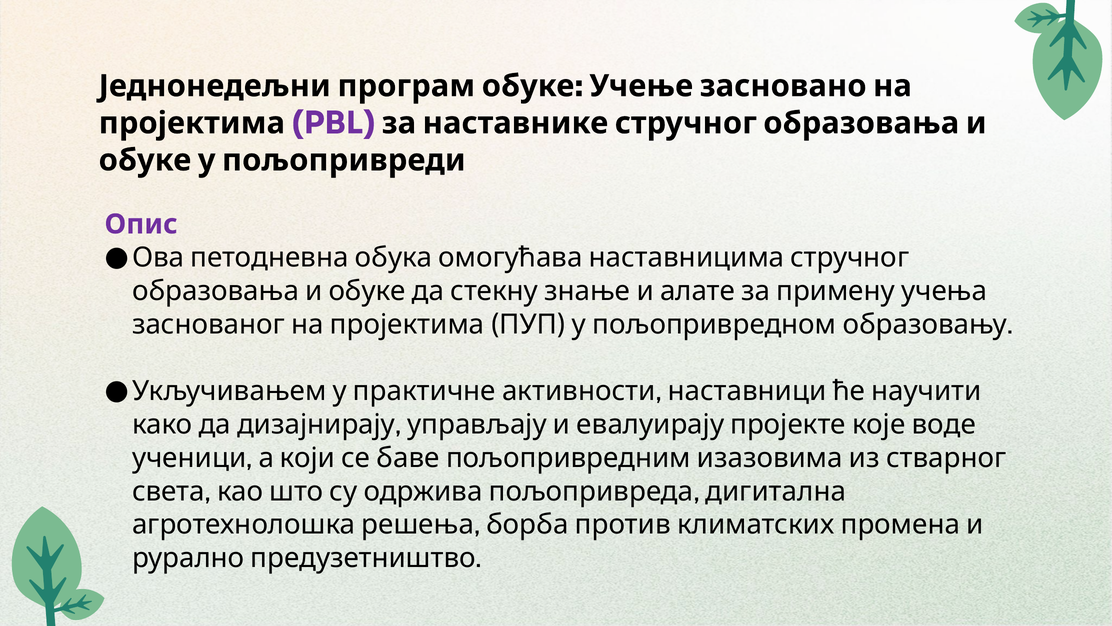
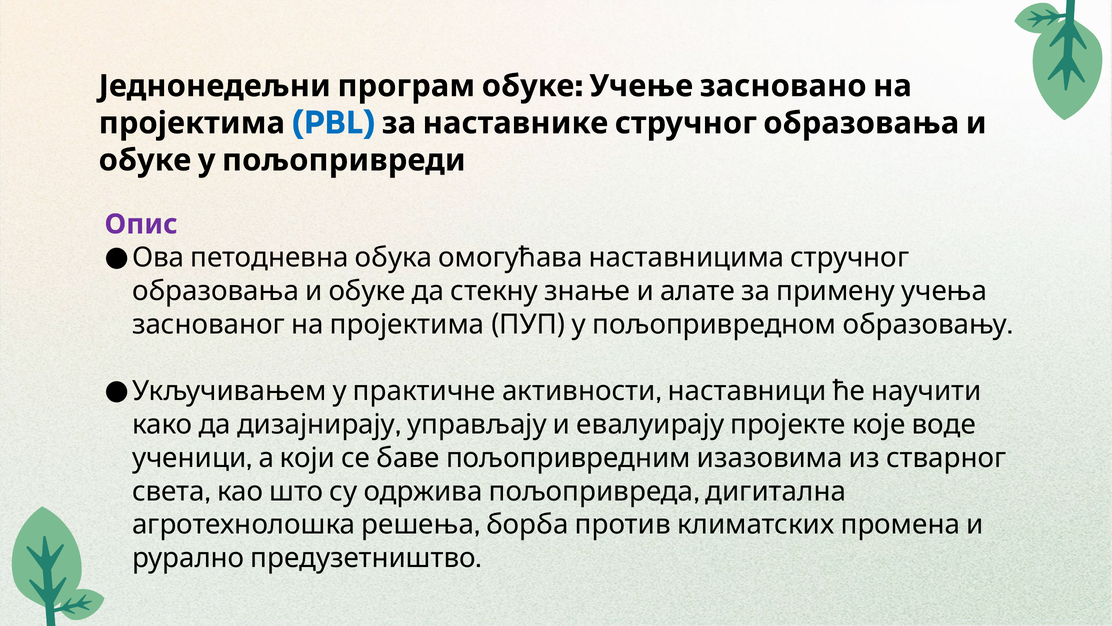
PBL colour: purple -> blue
